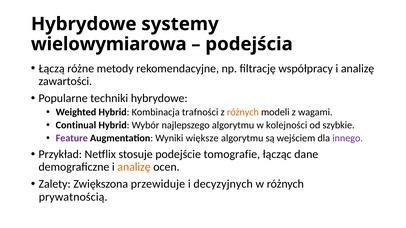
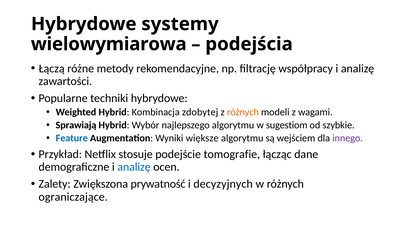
trafności: trafności -> zdobytej
Continual: Continual -> Sprawiają
kolejności: kolejności -> sugestiom
Feature colour: purple -> blue
analizę at (134, 167) colour: orange -> blue
przewiduje: przewiduje -> prywatność
prywatnością: prywatnością -> ograniczające
